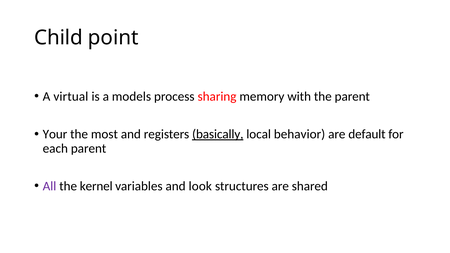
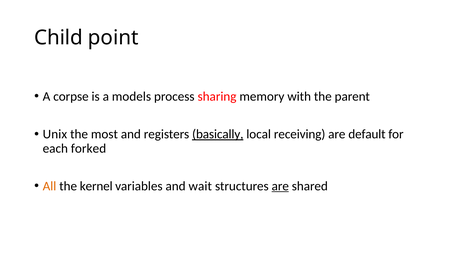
virtual: virtual -> corpse
Your: Your -> Unix
behavior: behavior -> receiving
each parent: parent -> forked
All colour: purple -> orange
look: look -> wait
are at (280, 186) underline: none -> present
